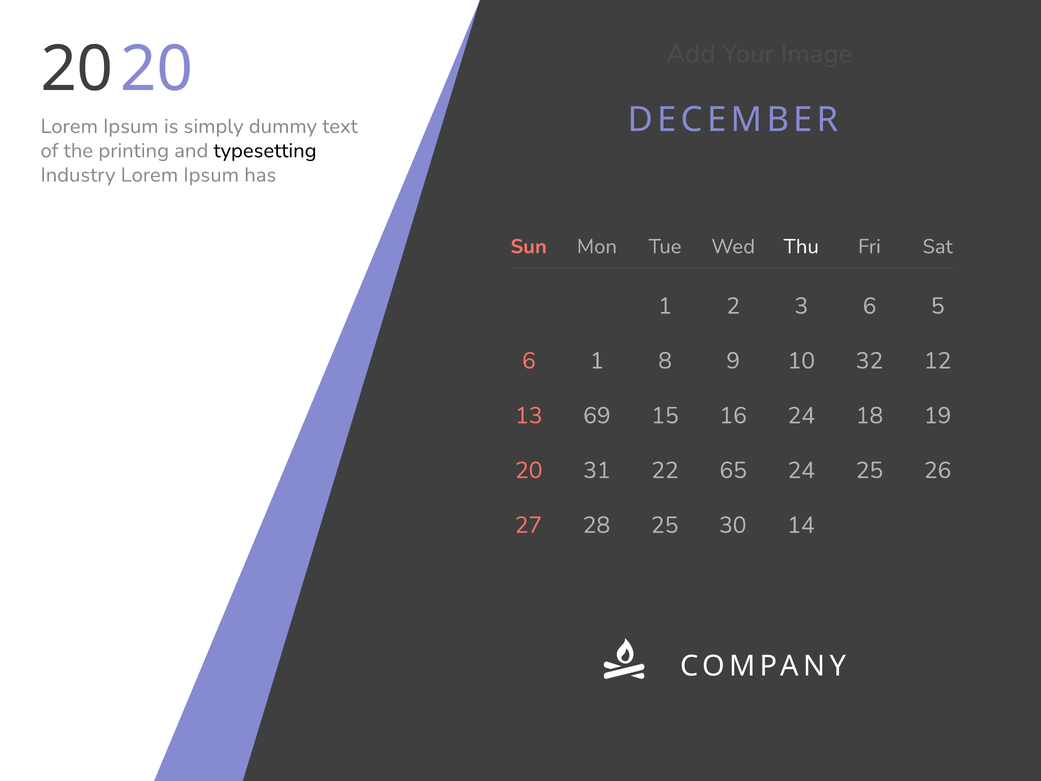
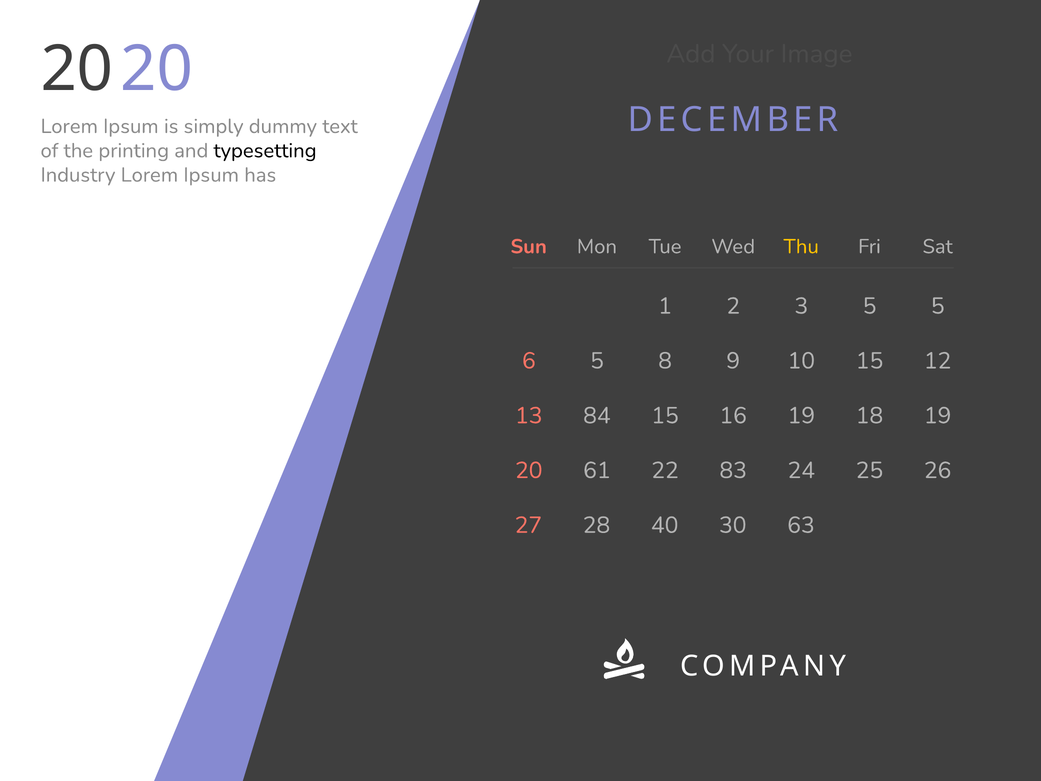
Thu colour: white -> yellow
3 6: 6 -> 5
6 1: 1 -> 5
10 32: 32 -> 15
69: 69 -> 84
16 24: 24 -> 19
31: 31 -> 61
65: 65 -> 83
28 25: 25 -> 40
14: 14 -> 63
